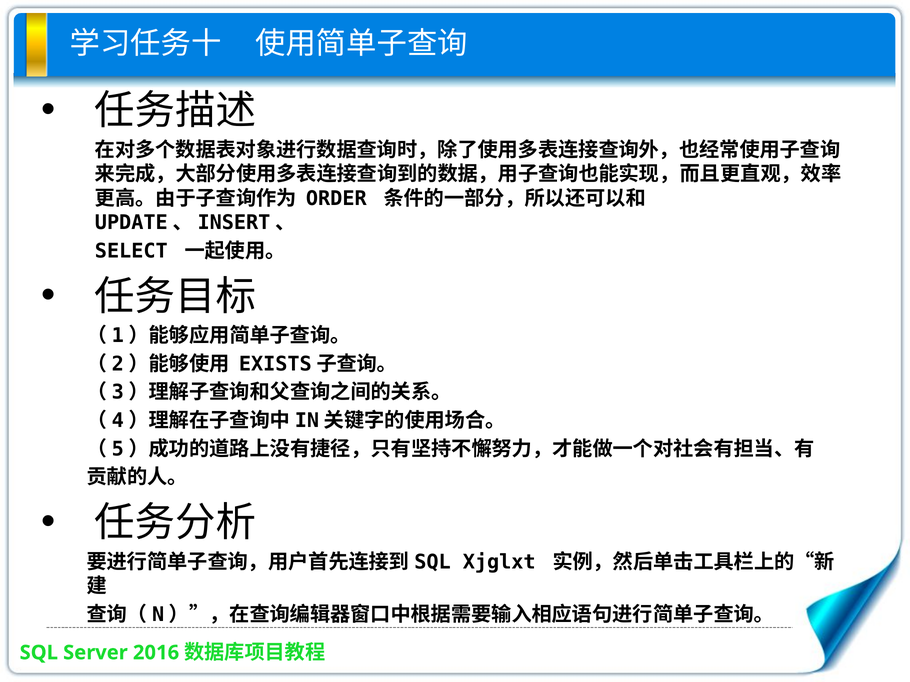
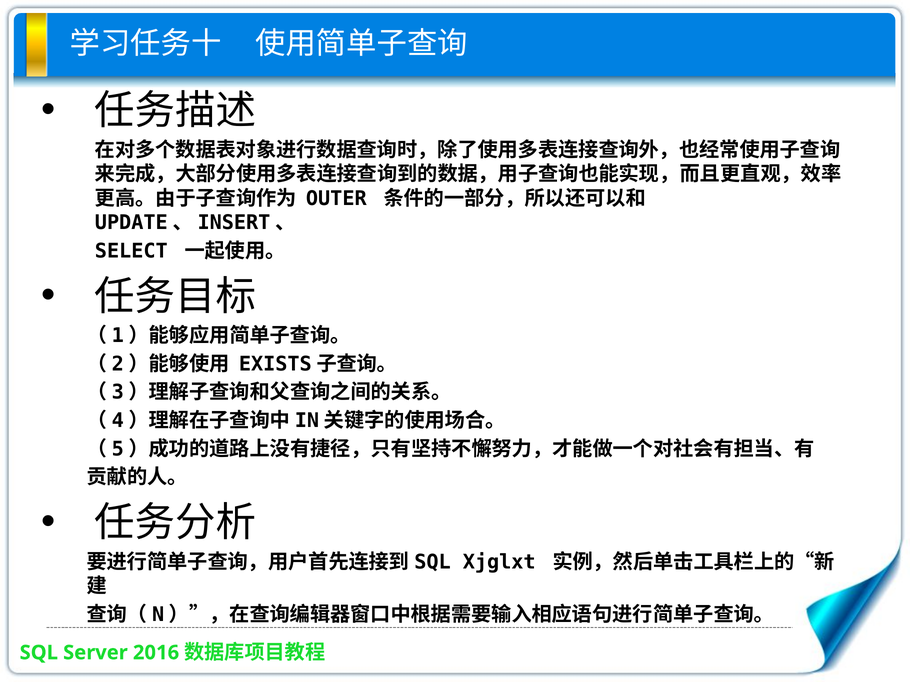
ORDER: ORDER -> OUTER
